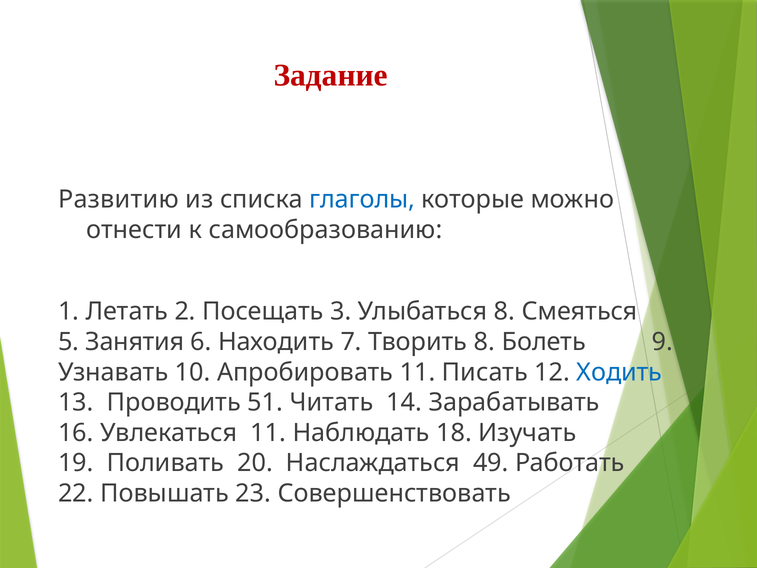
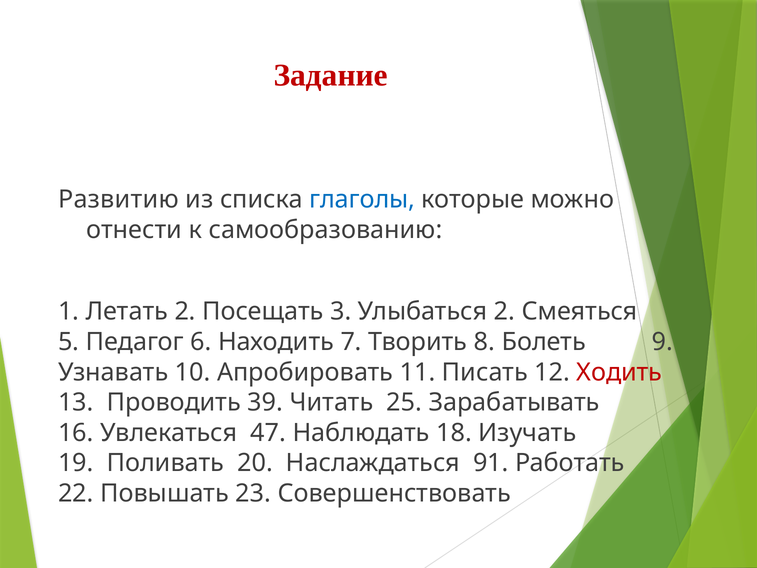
Улыбаться 8: 8 -> 2
Занятия: Занятия -> Педагог
Ходить colour: blue -> red
51: 51 -> 39
14: 14 -> 25
Увлекаться 11: 11 -> 47
49: 49 -> 91
